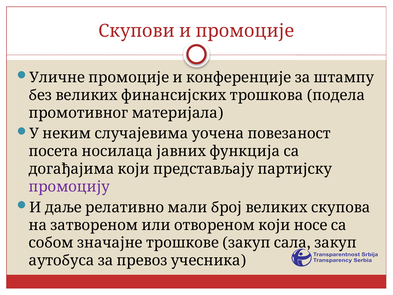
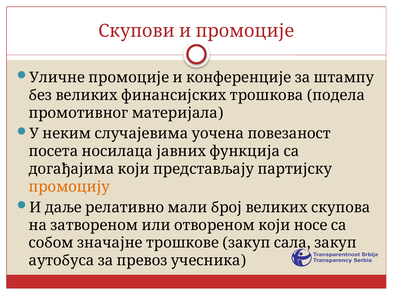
промоцију colour: purple -> orange
